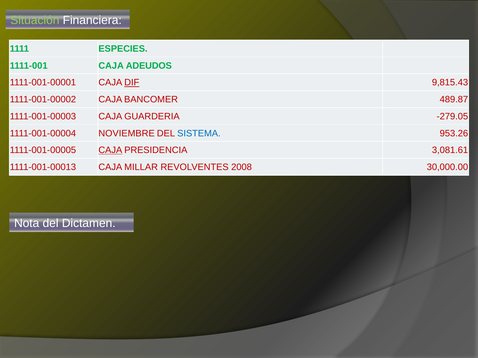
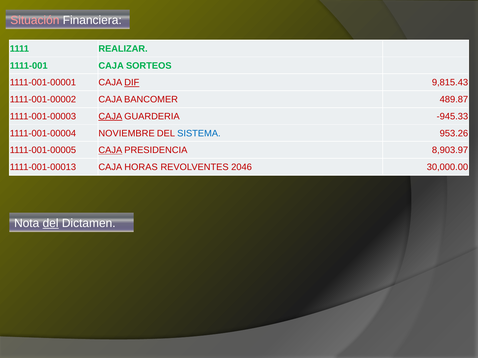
Situación colour: light green -> pink
ESPECIES: ESPECIES -> REALIZAR
ADEUDOS: ADEUDOS -> SORTEOS
CAJA at (110, 117) underline: none -> present
-279.05: -279.05 -> -945.33
3,081.61: 3,081.61 -> 8,903.97
MILLAR: MILLAR -> HORAS
2008: 2008 -> 2046
del at (51, 223) underline: none -> present
